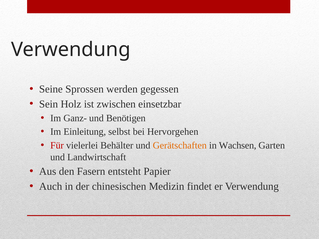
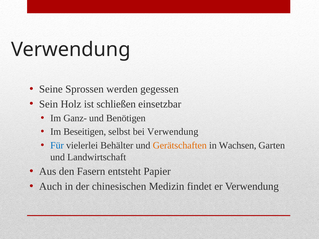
zwischen: zwischen -> schließen
Einleitung: Einleitung -> Beseitigen
bei Hervorgehen: Hervorgehen -> Verwendung
Für colour: red -> blue
